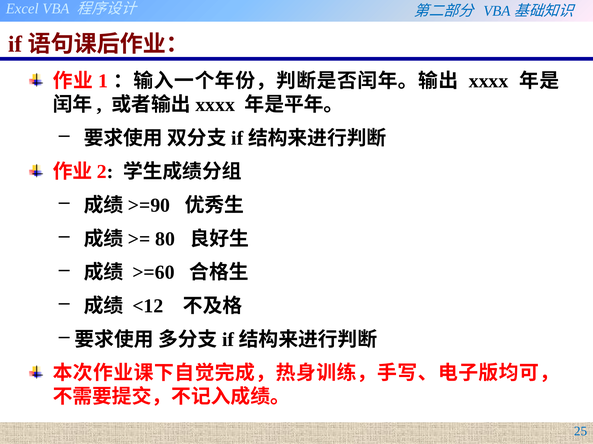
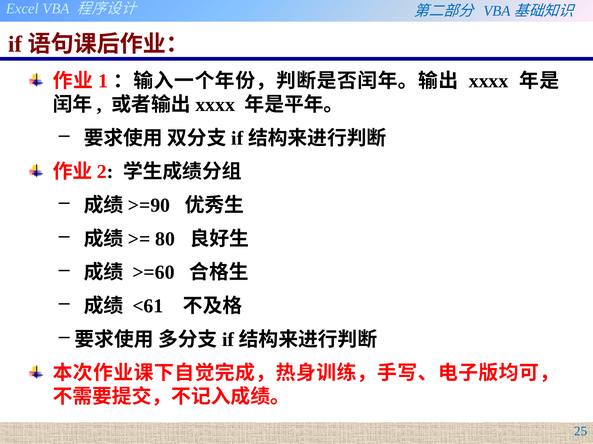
<12: <12 -> <61
